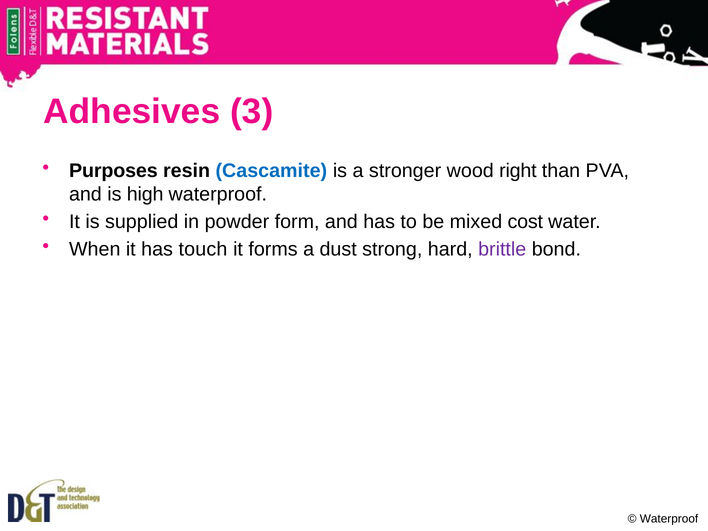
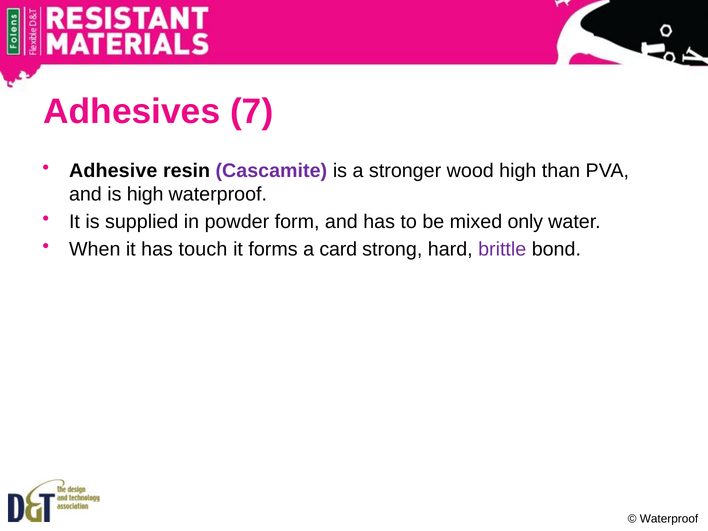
3: 3 -> 7
Purposes: Purposes -> Adhesive
Cascamite colour: blue -> purple
wood right: right -> high
cost: cost -> only
dust: dust -> card
